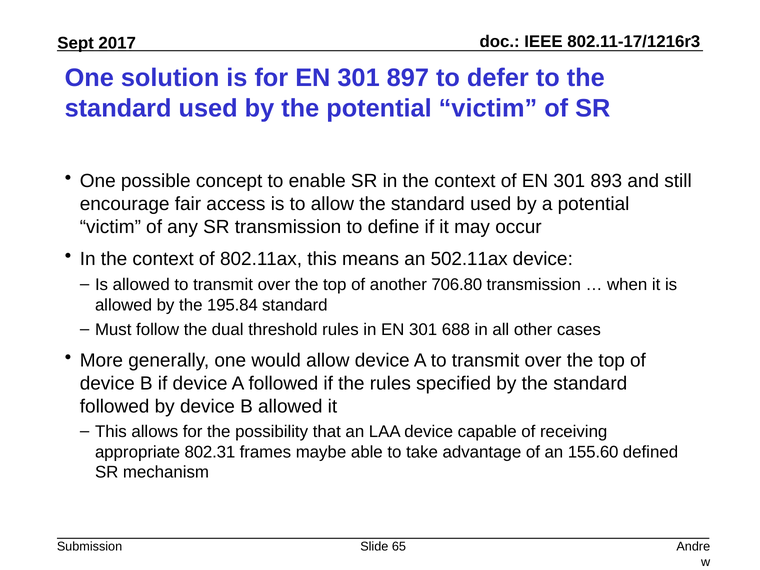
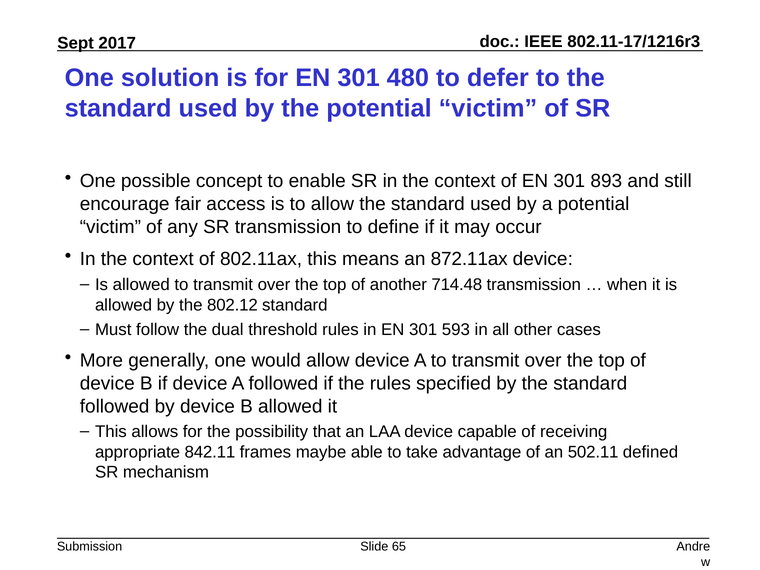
897: 897 -> 480
502.11ax: 502.11ax -> 872.11ax
706.80: 706.80 -> 714.48
195.84: 195.84 -> 802.12
688: 688 -> 593
802.31: 802.31 -> 842.11
155.60: 155.60 -> 502.11
